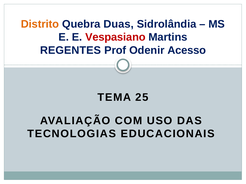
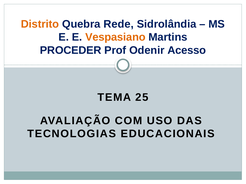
Duas: Duas -> Rede
Vespasiano colour: red -> orange
REGENTES: REGENTES -> PROCEDER
